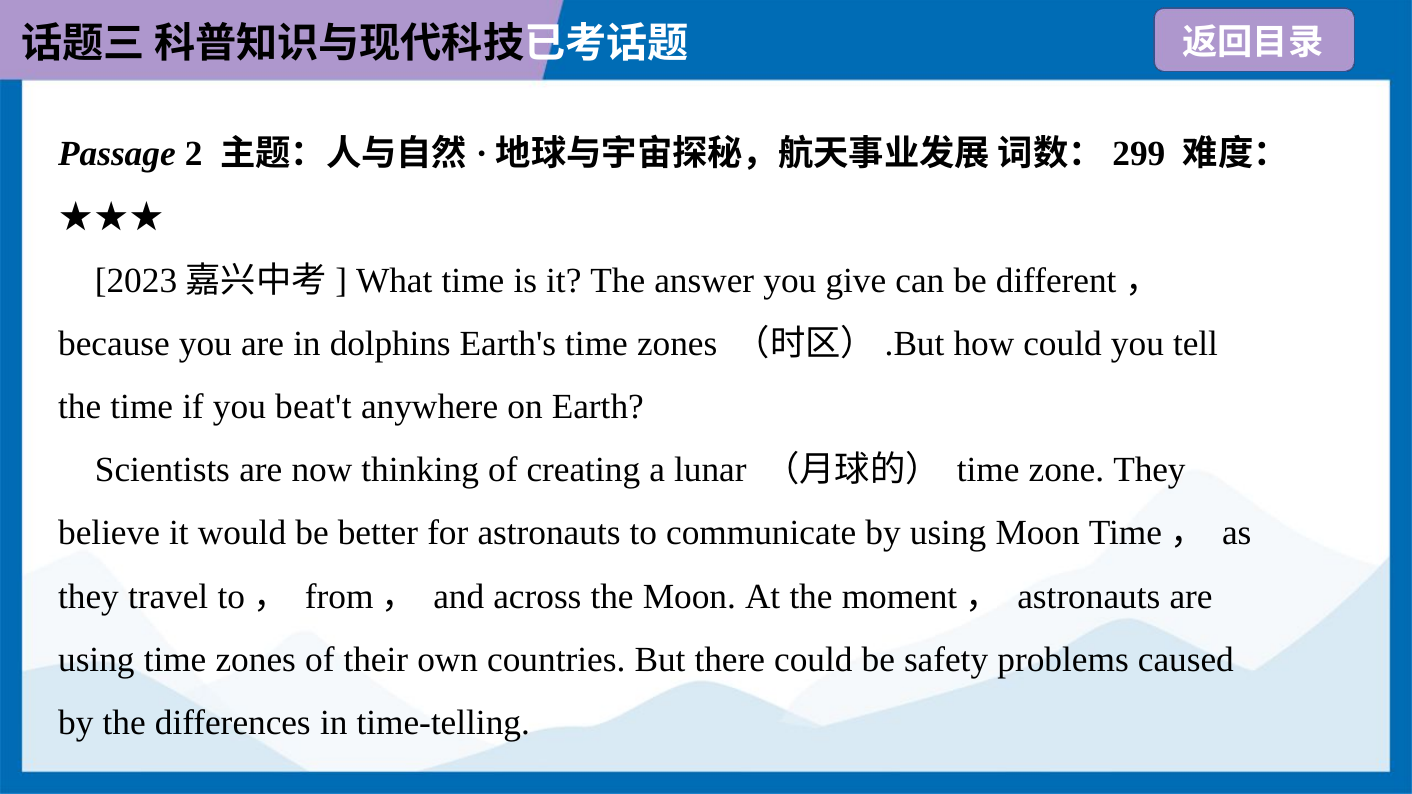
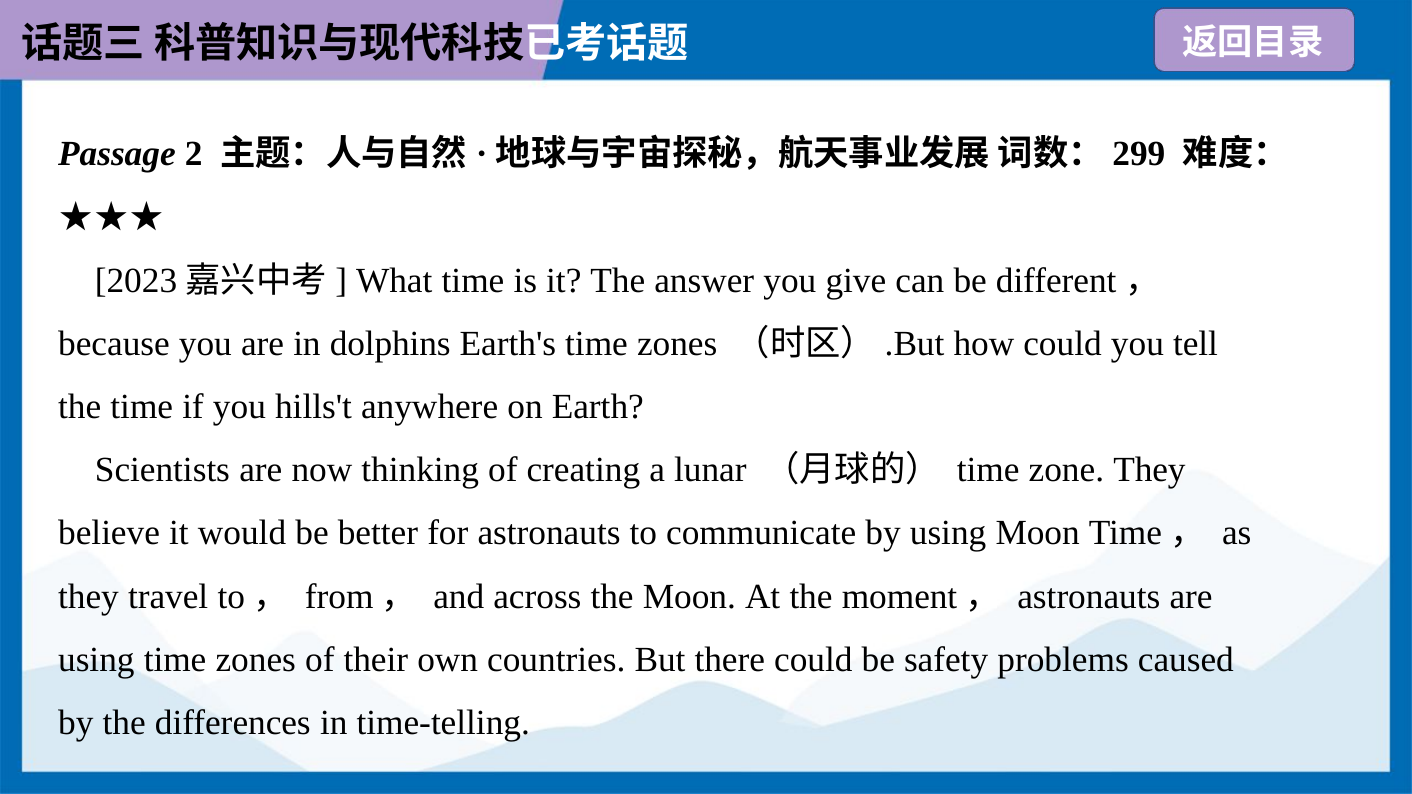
beat't: beat't -> hills't
